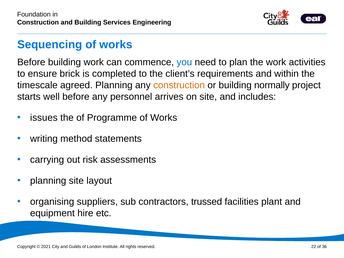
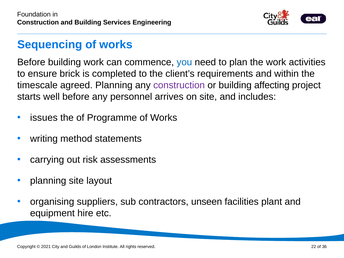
construction at (179, 85) colour: orange -> purple
normally: normally -> affecting
trussed: trussed -> unseen
